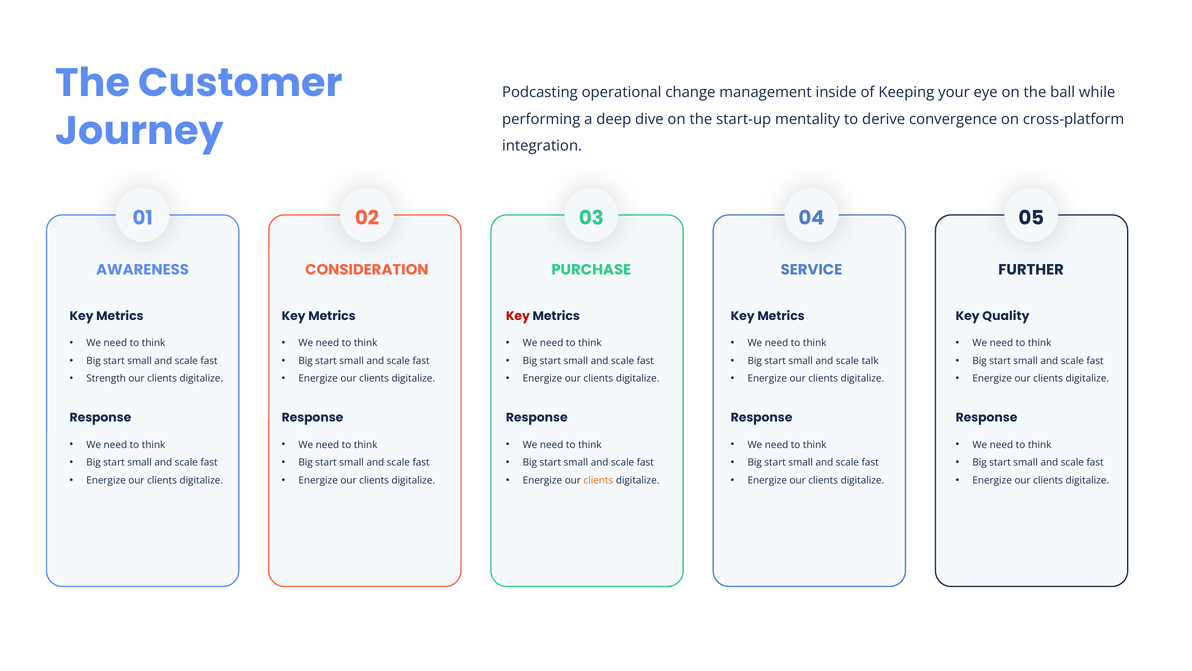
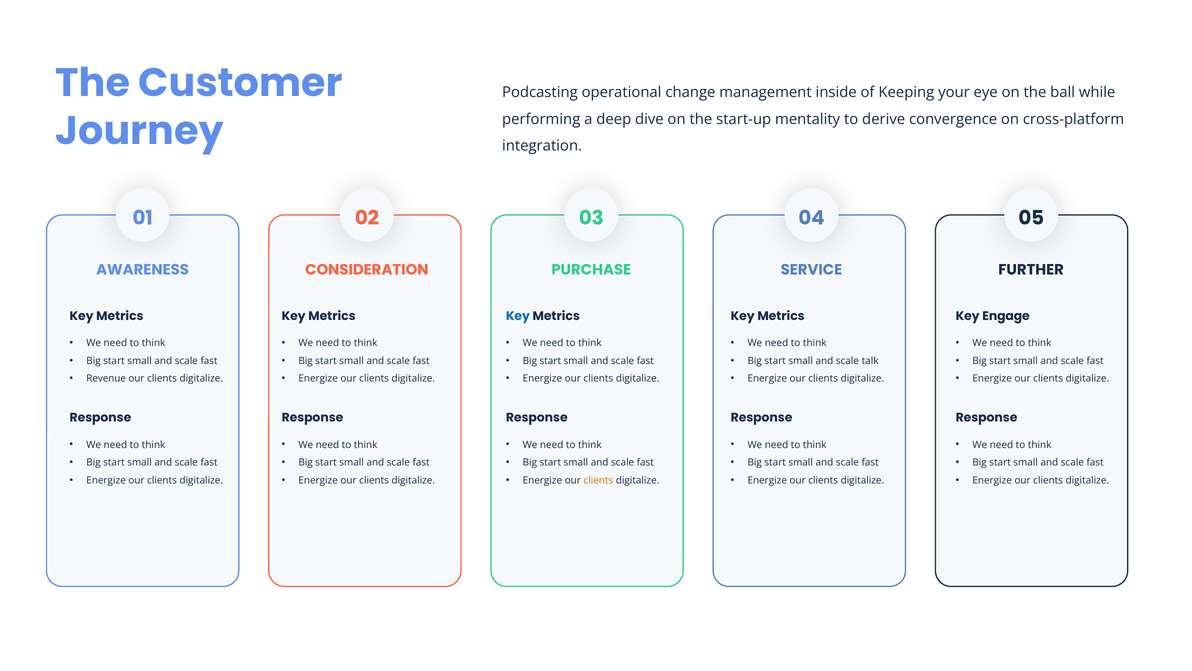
Key at (518, 316) colour: red -> blue
Quality: Quality -> Engage
Strength: Strength -> Revenue
